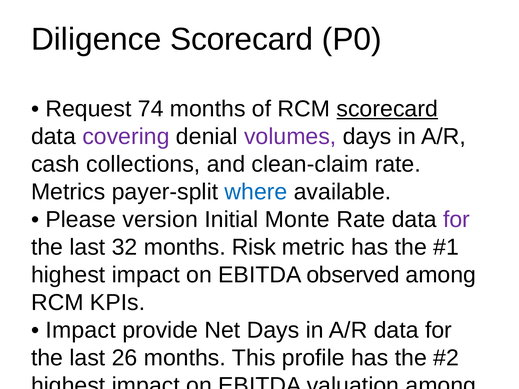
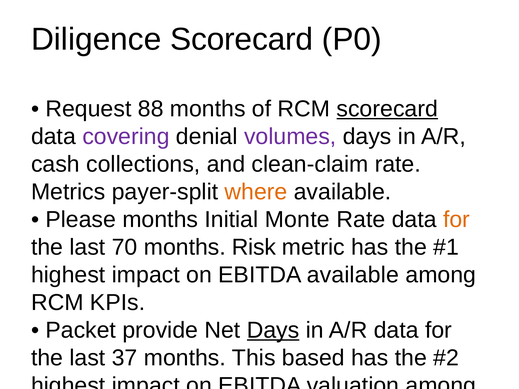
74: 74 -> 88
where colour: blue -> orange
Please version: version -> months
for at (456, 220) colour: purple -> orange
32: 32 -> 70
EBITDA observed: observed -> available
Impact at (81, 330): Impact -> Packet
Days at (273, 330) underline: none -> present
26: 26 -> 37
profile: profile -> based
